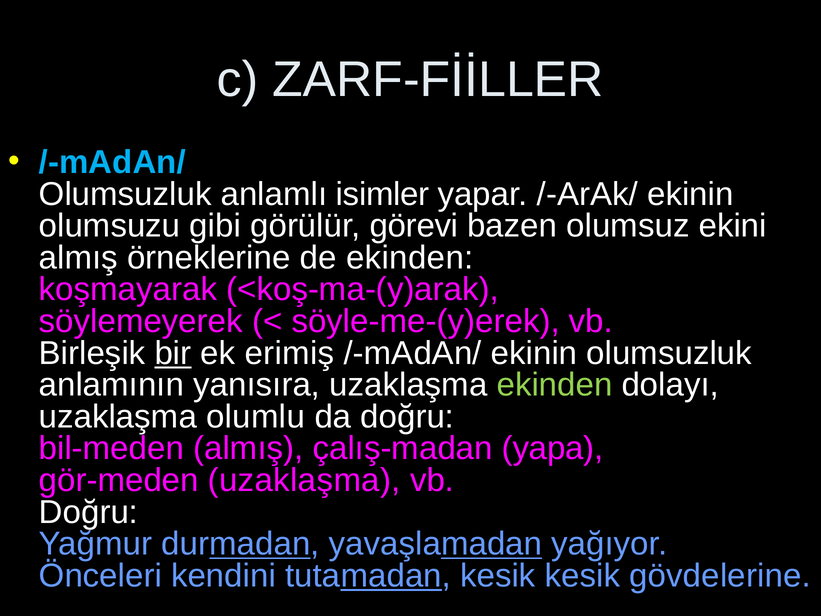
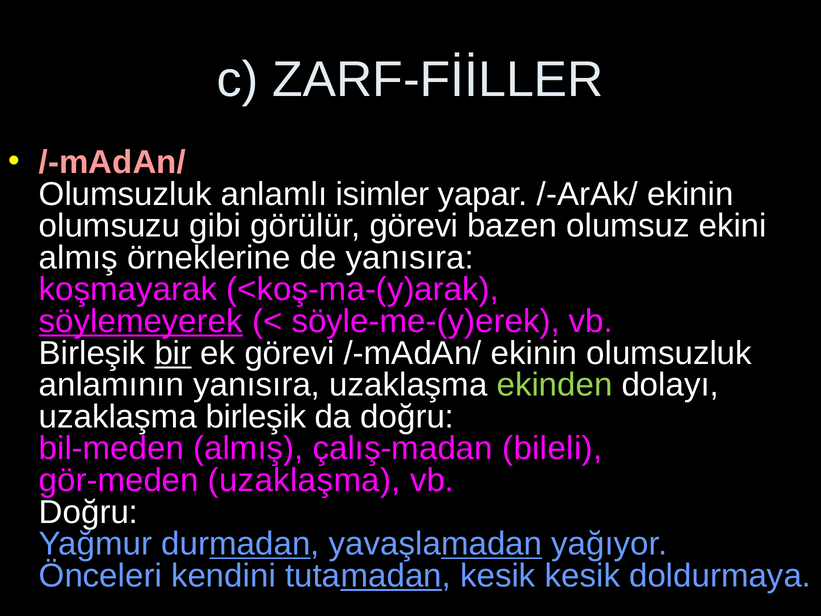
/-mAdAn/ at (112, 162) colour: light blue -> pink
de ekinden: ekinden -> yanısıra
söylemeyerek underline: none -> present
ek erimiş: erimiş -> görevi
uzaklaşma olumlu: olumlu -> birleşik
yapa: yapa -> bileli
gövdelerine: gövdelerine -> doldurmaya
